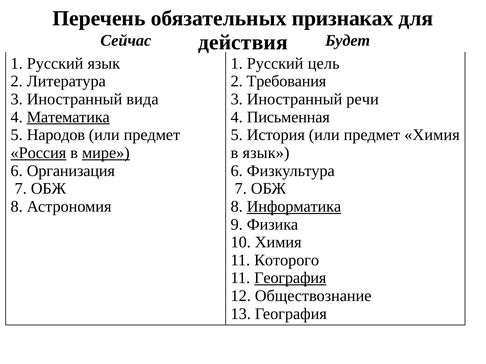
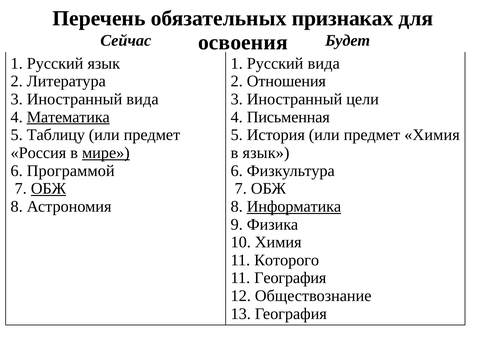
действия: действия -> освоения
Русский цель: цель -> вида
Требования: Требования -> Отношения
речи: речи -> цели
Народов: Народов -> Таблицу
Россия underline: present -> none
Организация: Организация -> Программой
ОБЖ at (48, 189) underline: none -> present
География at (290, 278) underline: present -> none
